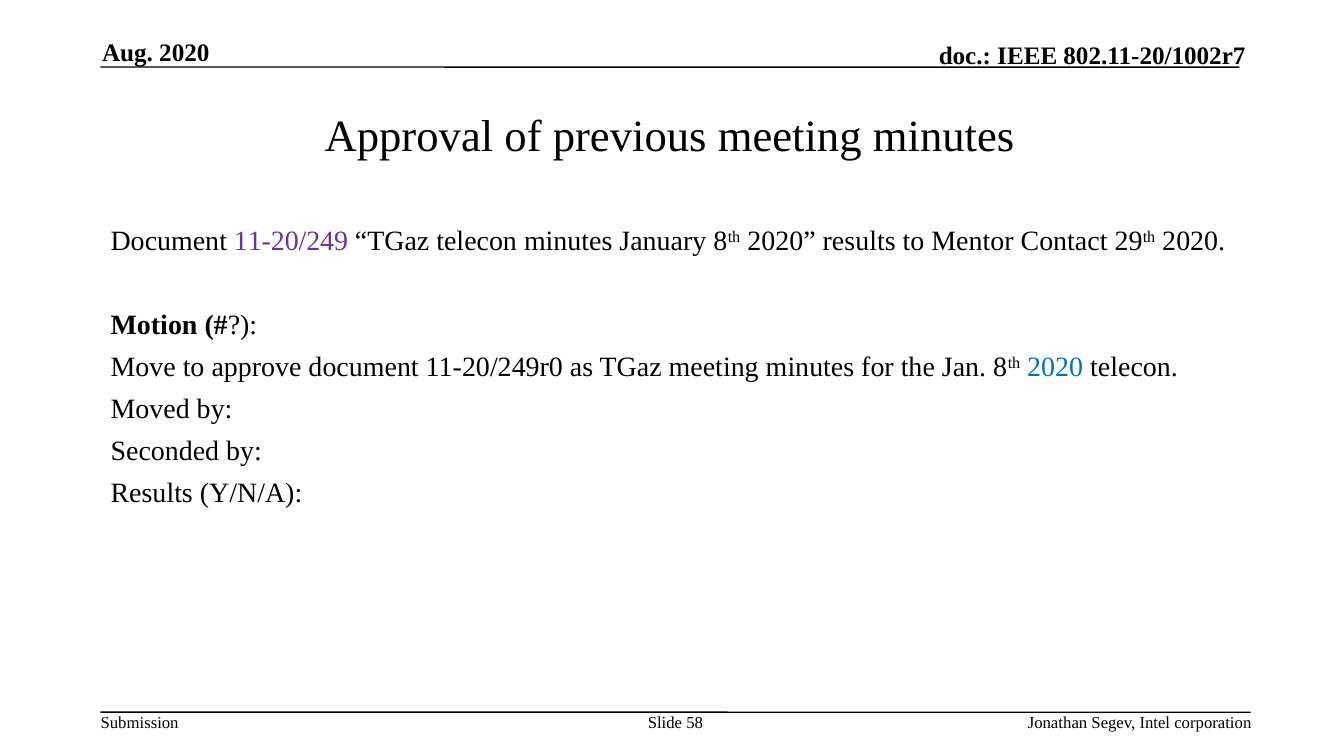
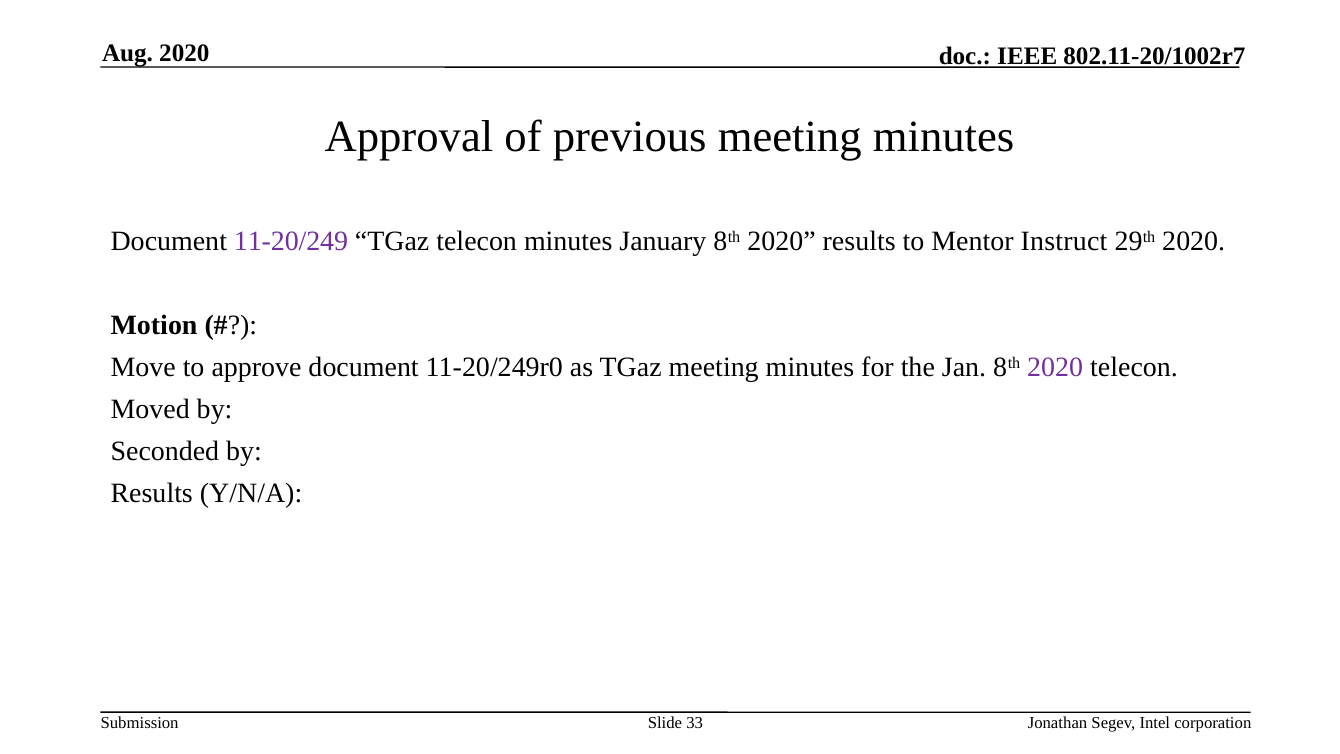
Contact: Contact -> Instruct
2020 at (1055, 367) colour: blue -> purple
58: 58 -> 33
